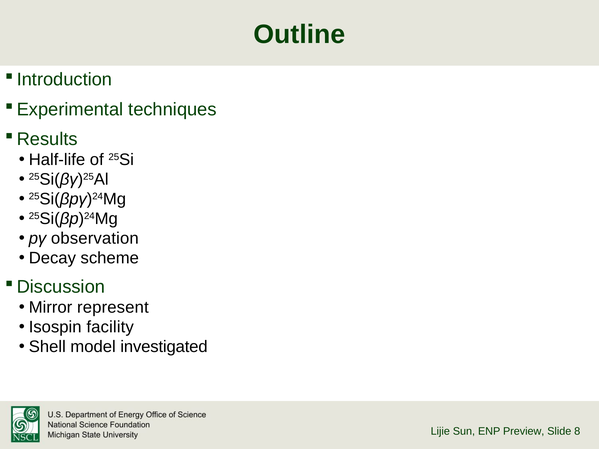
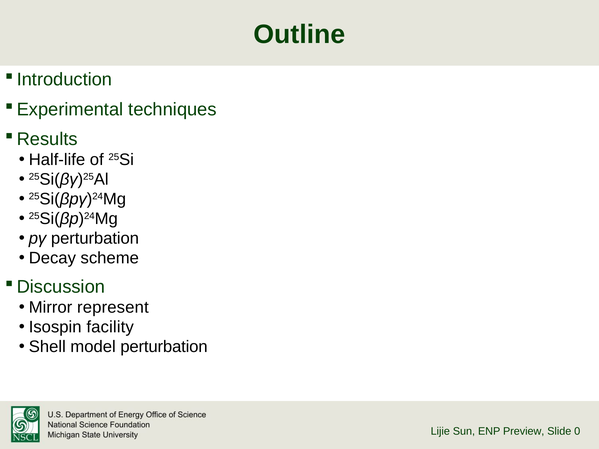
pγ observation: observation -> perturbation
model investigated: investigated -> perturbation
8: 8 -> 0
